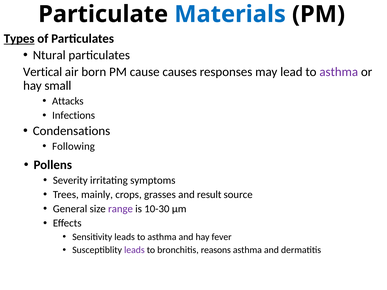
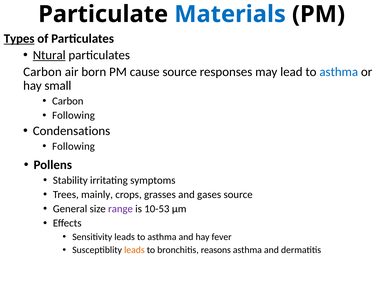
Ntural underline: none -> present
Vertical at (43, 72): Vertical -> Carbon
cause causes: causes -> source
asthma at (339, 72) colour: purple -> blue
Attacks at (68, 101): Attacks -> Carbon
Infections at (74, 116): Infections -> Following
Severity: Severity -> Stability
result: result -> gases
10-30: 10-30 -> 10-53
leads at (134, 250) colour: purple -> orange
